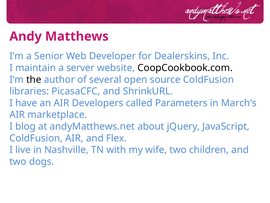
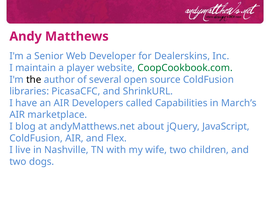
server: server -> player
CoopCookbook.com colour: black -> green
Parameters: Parameters -> Capabilities
